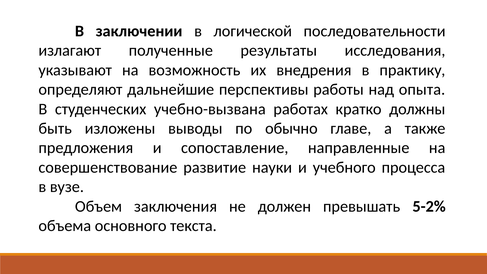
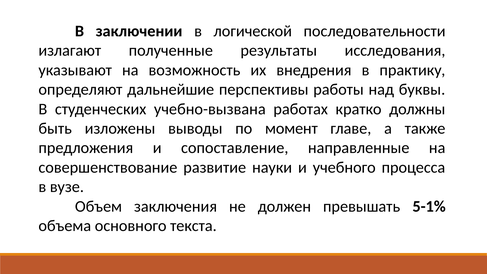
опыта: опыта -> буквы
обычно: обычно -> момент
5-2%: 5-2% -> 5-1%
